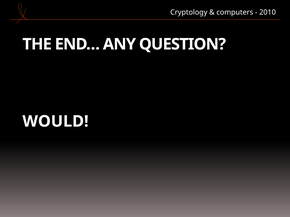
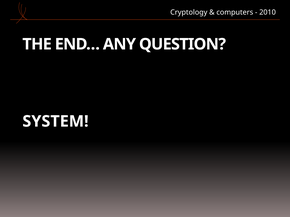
WOULD: WOULD -> SYSTEM
